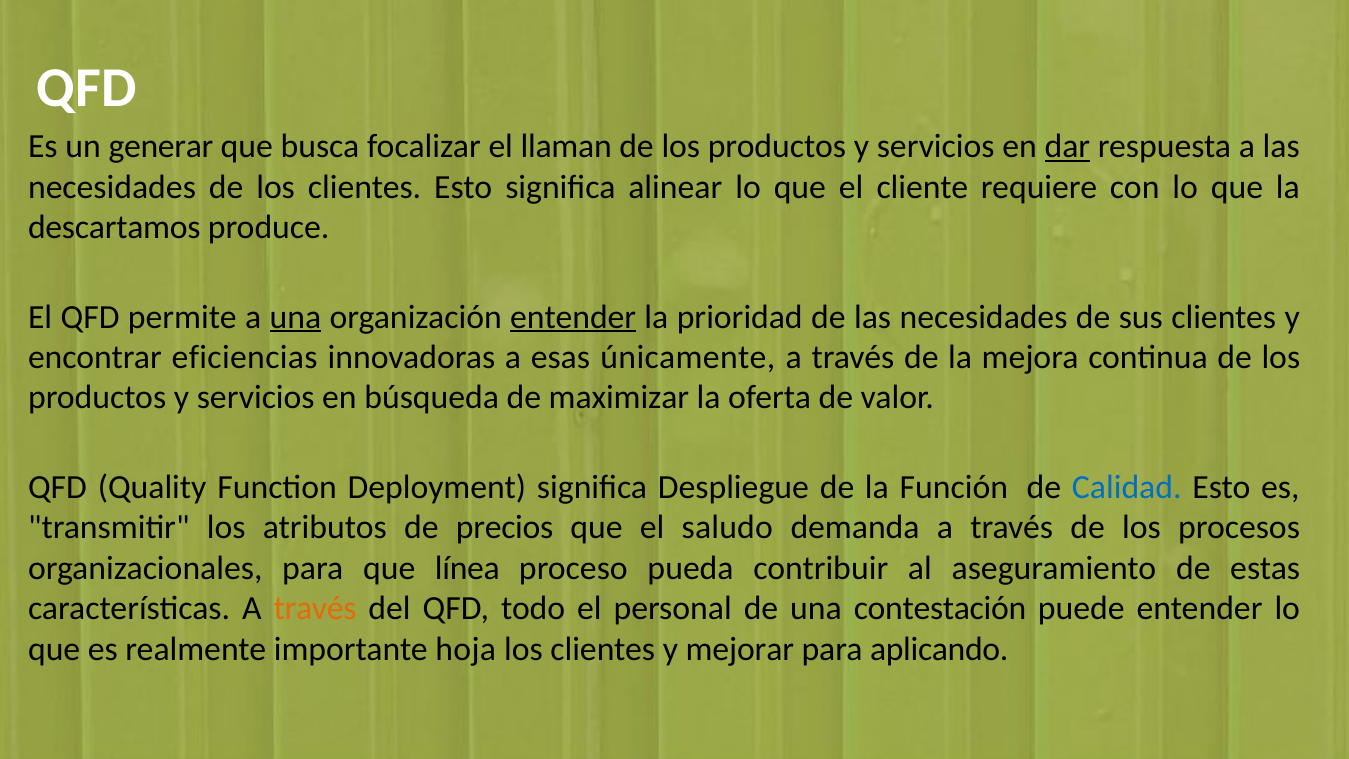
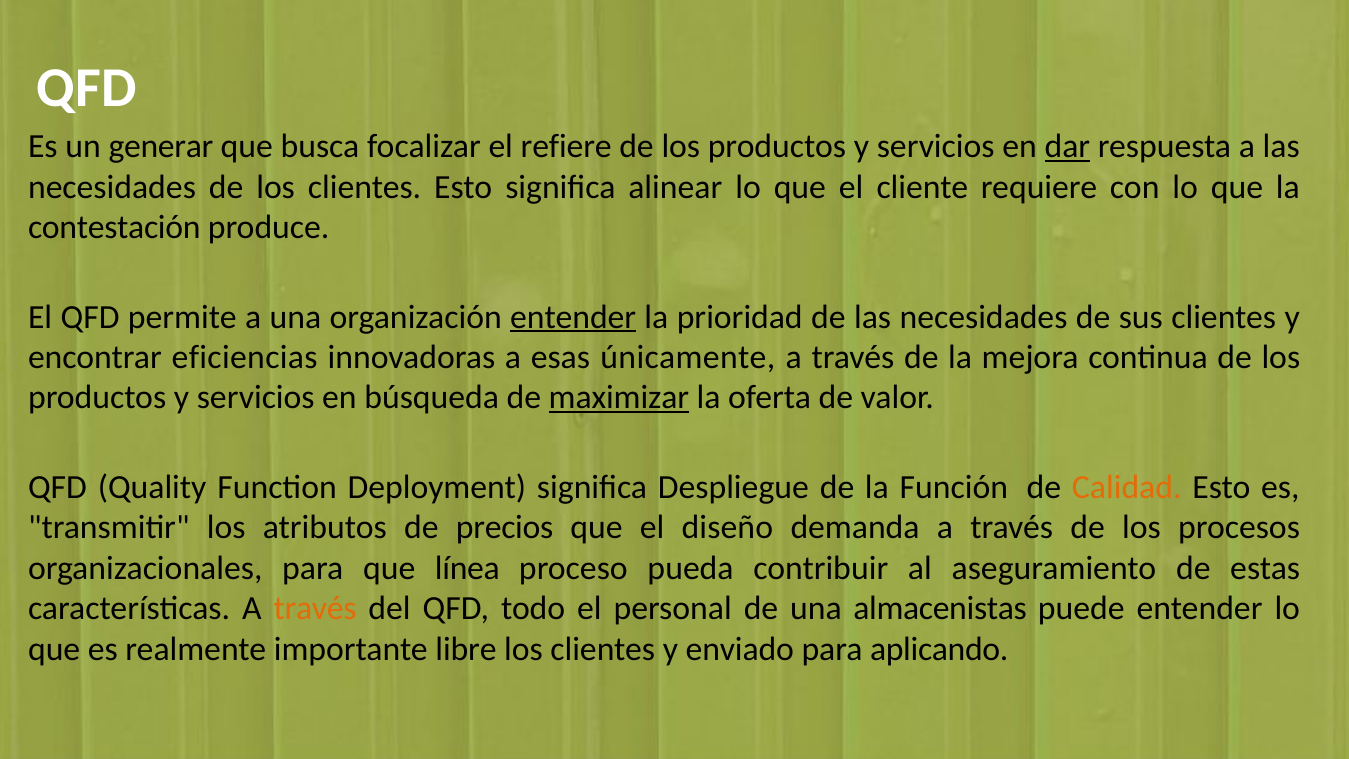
llaman: llaman -> refiere
descartamos: descartamos -> contestación
una at (295, 317) underline: present -> none
maximizar underline: none -> present
Calidad colour: blue -> orange
saludo: saludo -> diseño
contestación: contestación -> almacenistas
hoja: hoja -> libre
mejorar: mejorar -> enviado
